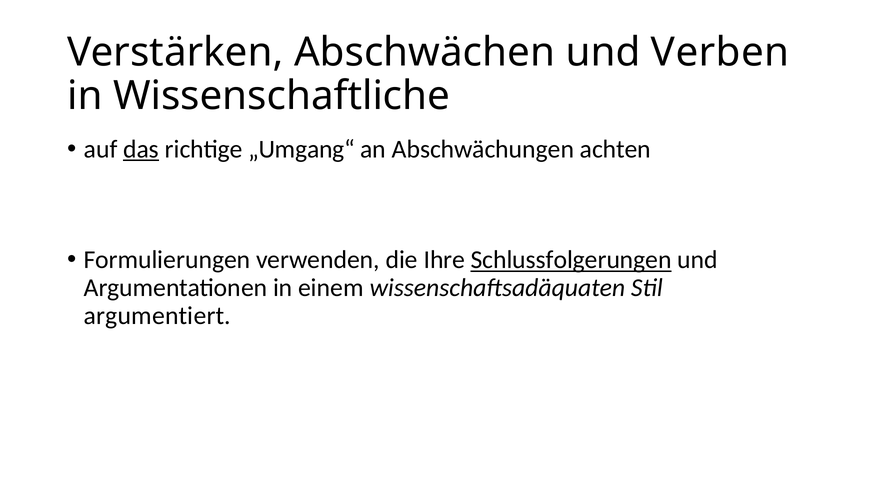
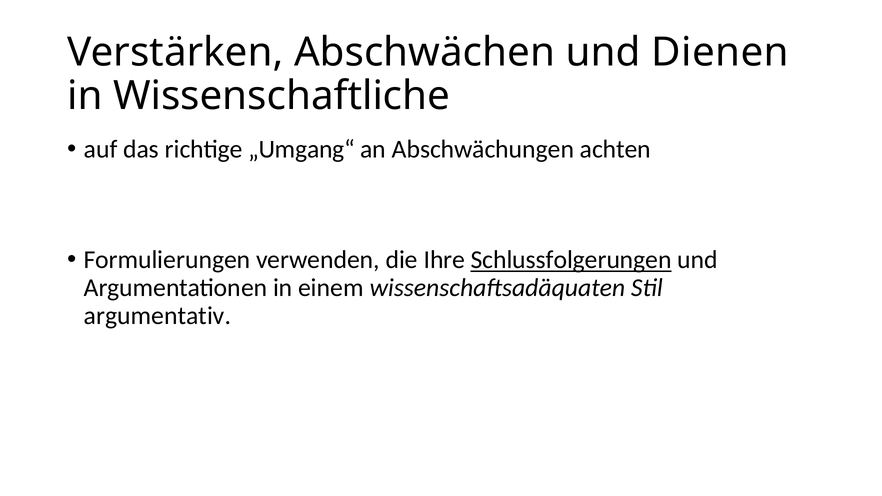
Verben: Verben -> Dienen
das underline: present -> none
argumentiert: argumentiert -> argumentativ
